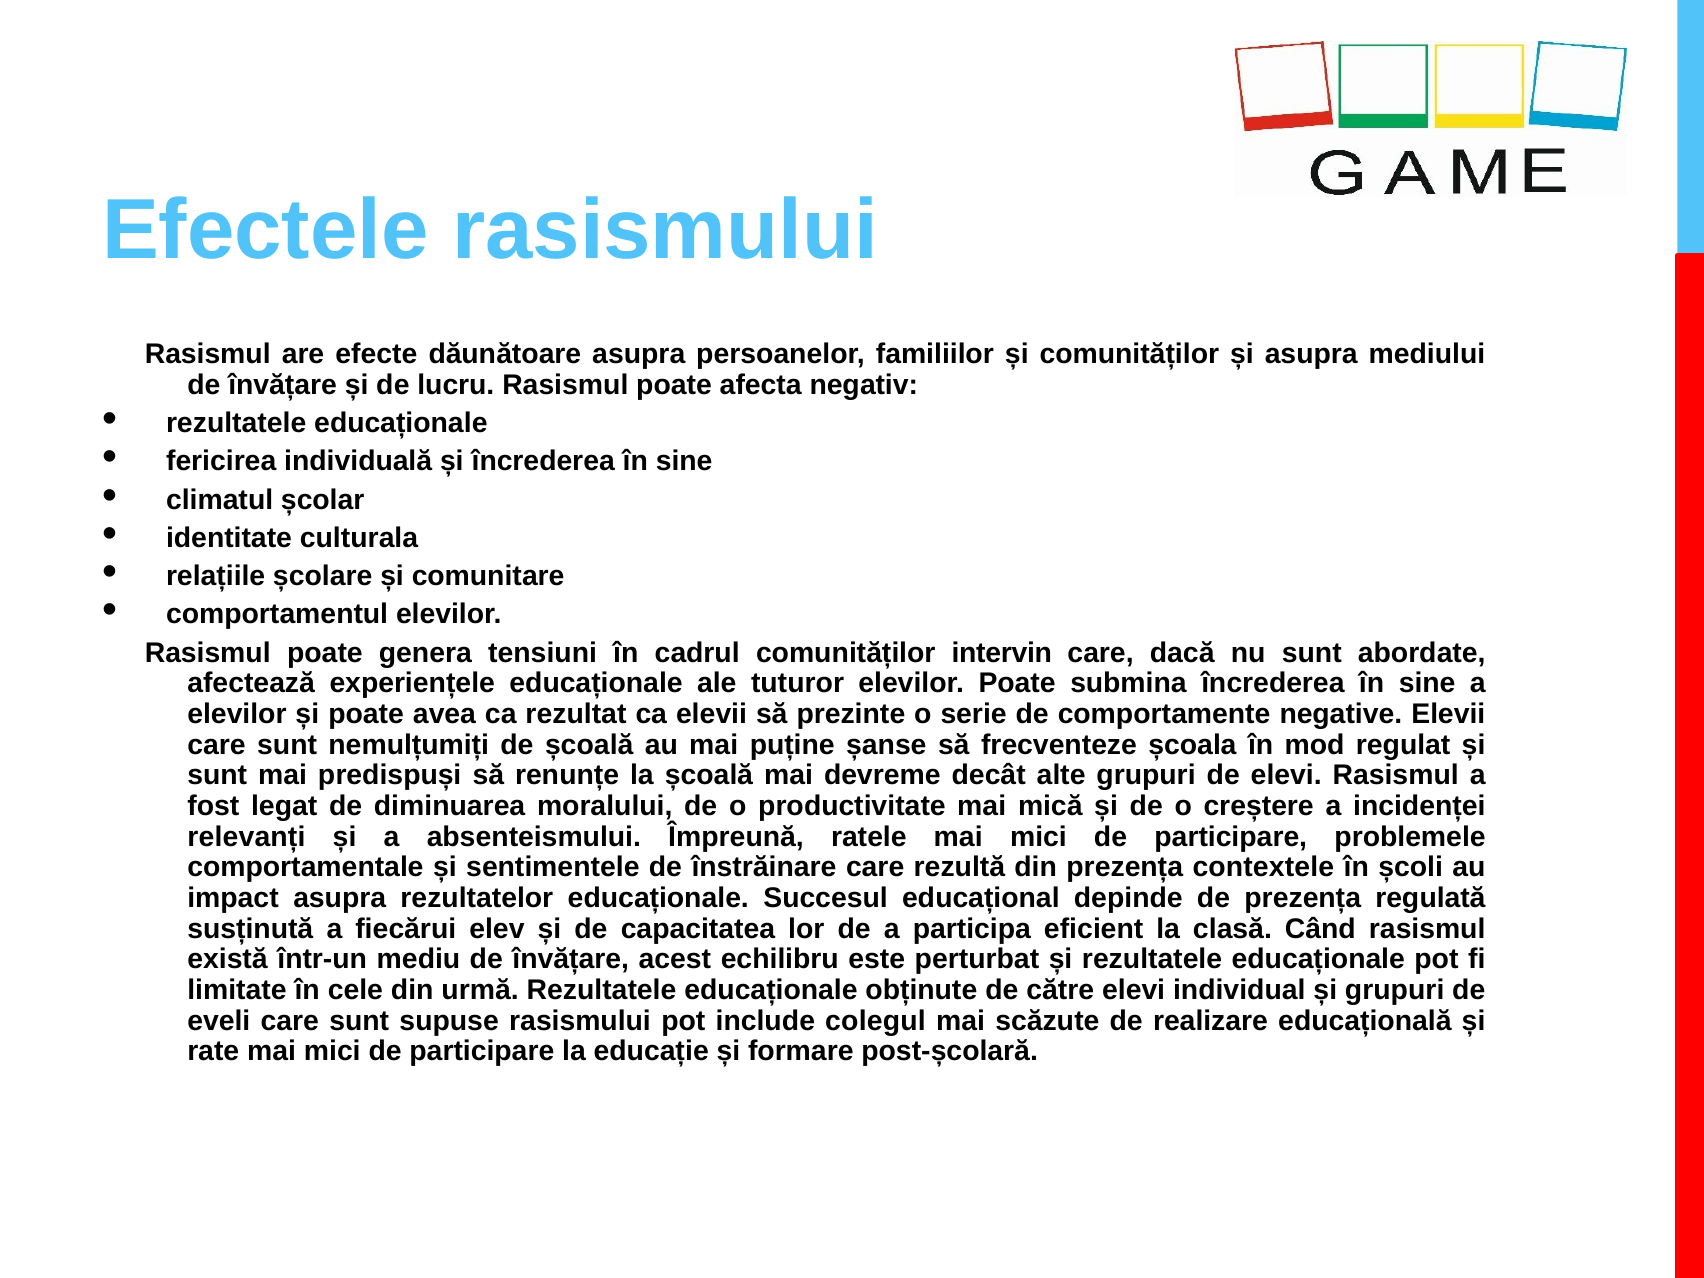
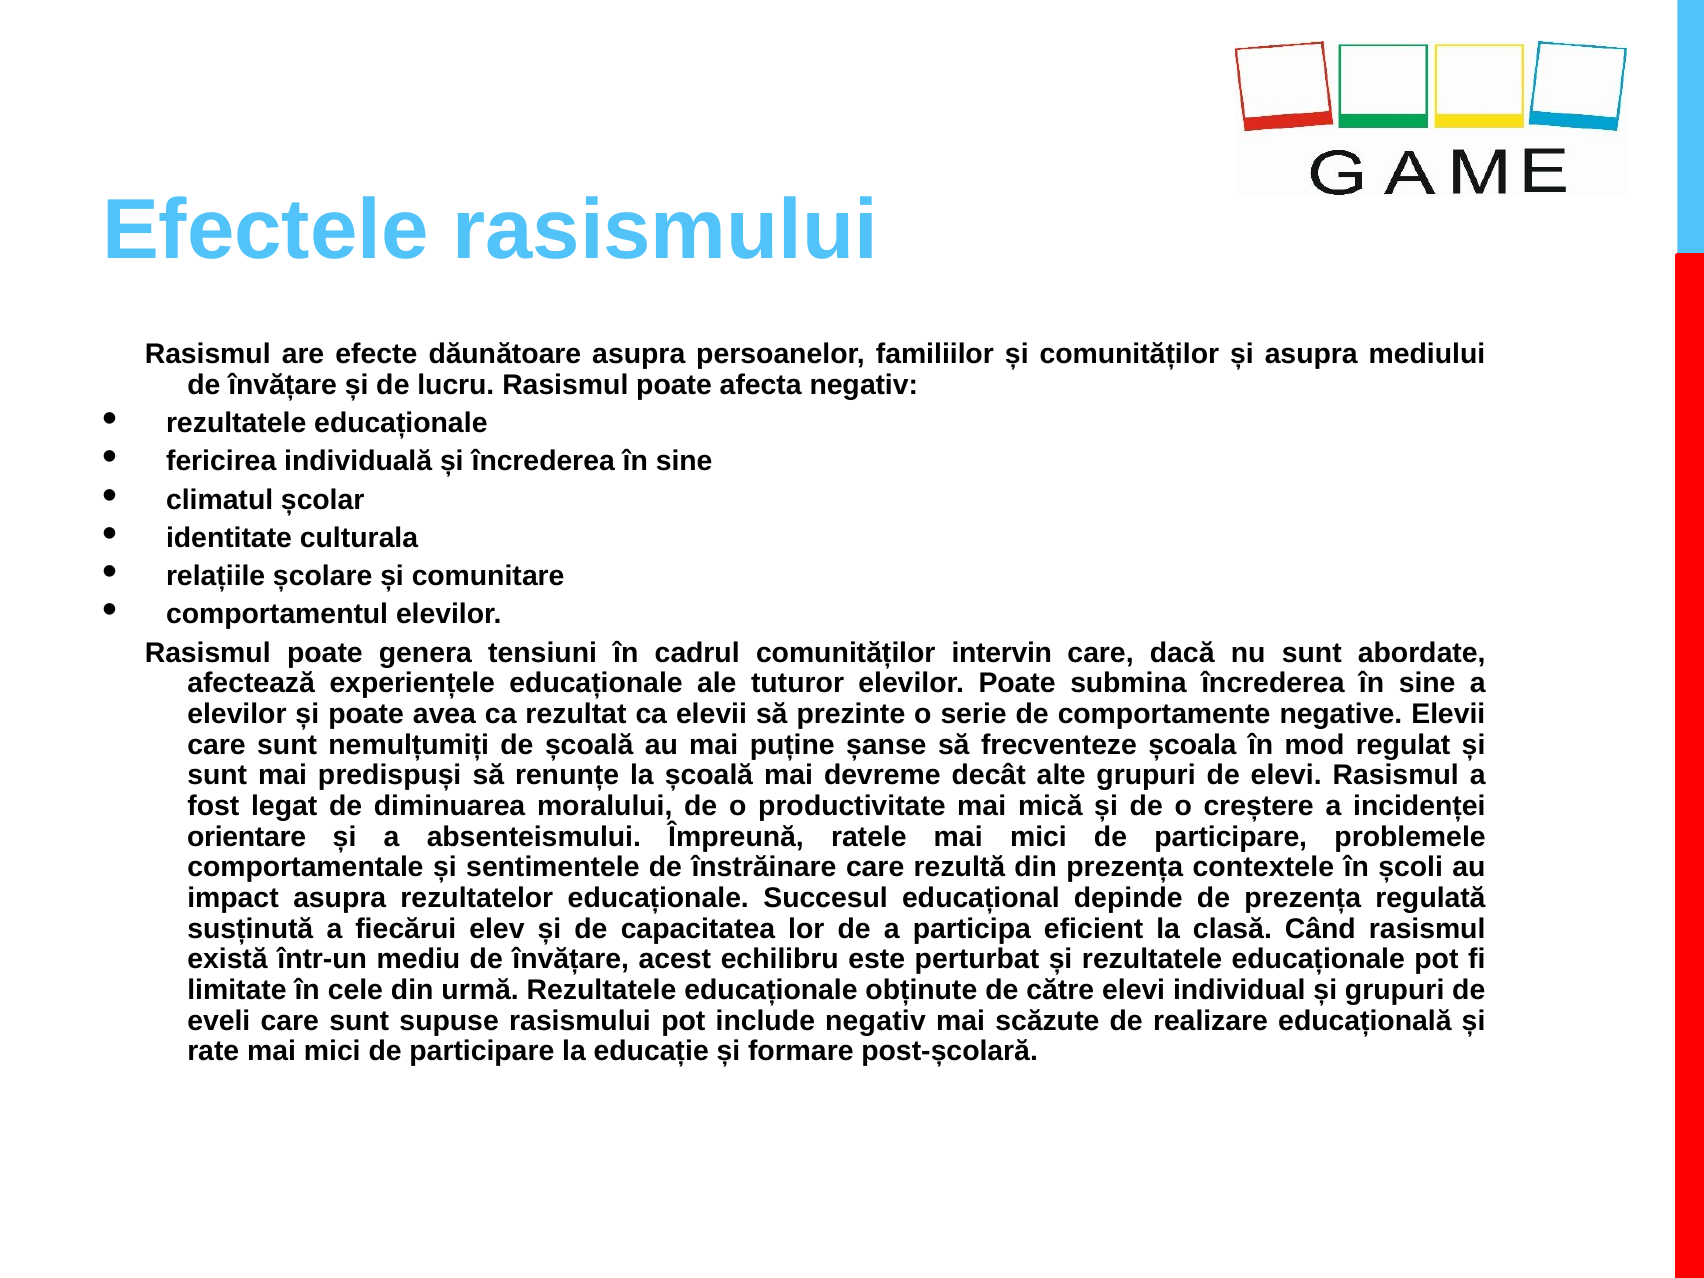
relevanți: relevanți -> orientare
include colegul: colegul -> negativ
